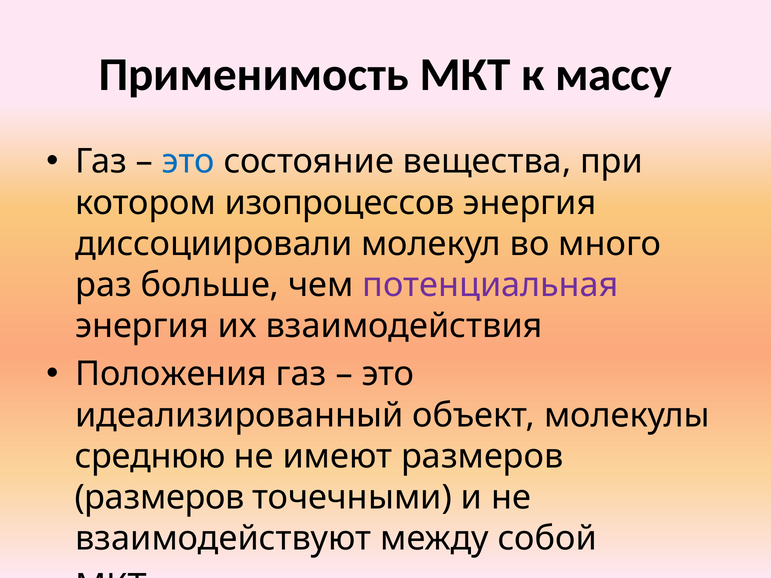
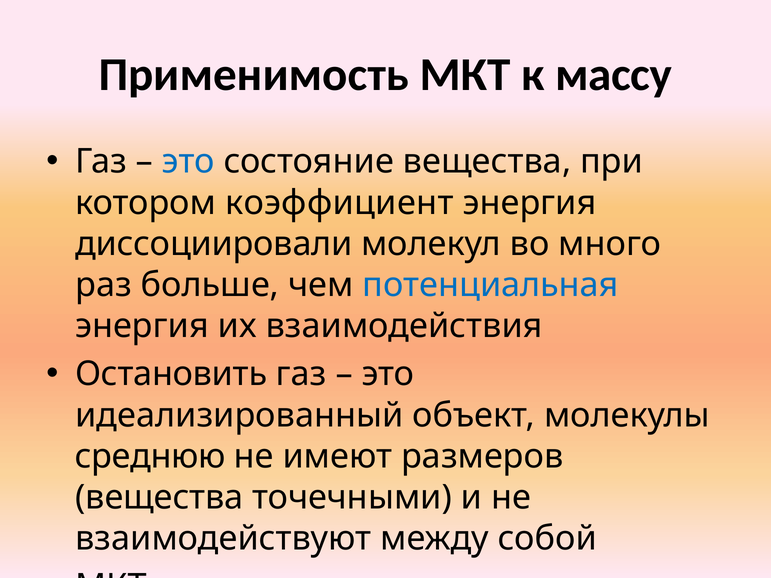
изопроцессов: изопроцессов -> коэффициент
потенциальная colour: purple -> blue
Положения: Положения -> Остановить
размеров at (159, 498): размеров -> вещества
